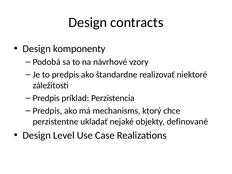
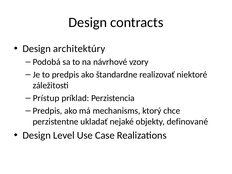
komponenty: komponenty -> architektúry
Predpis at (46, 98): Predpis -> Prístup
